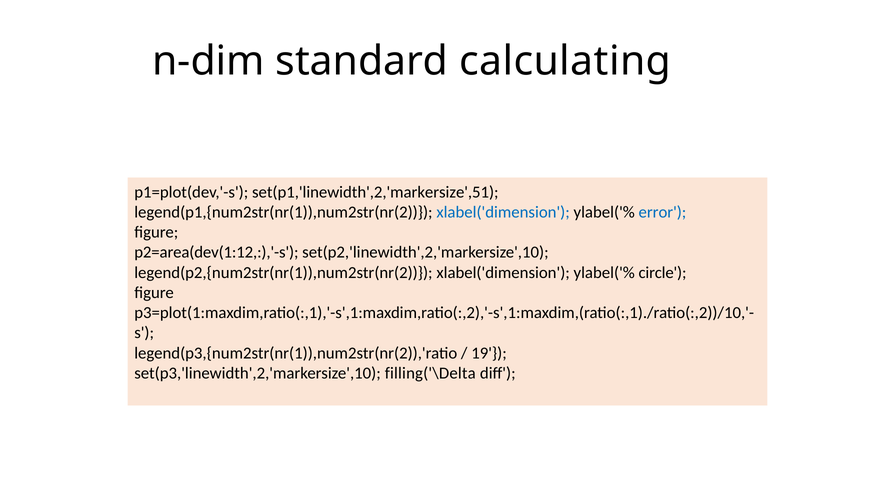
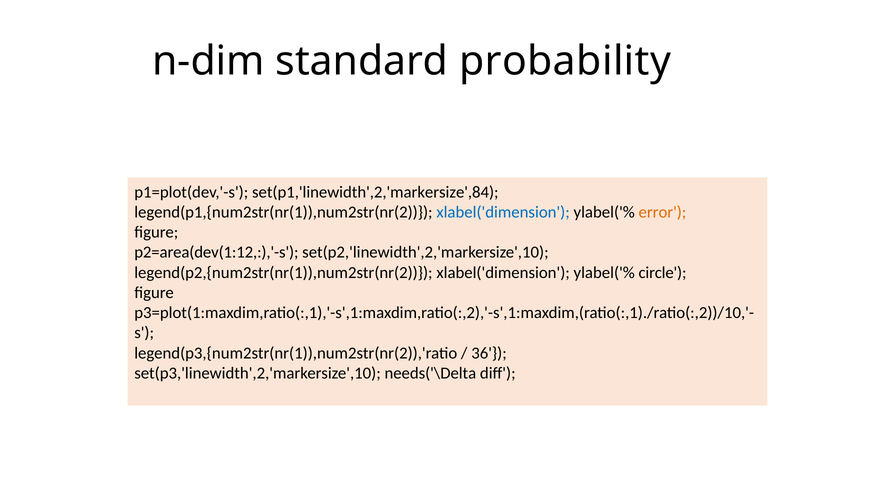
calculating: calculating -> probability
set(p1,'linewidth',2,'markersize',51: set(p1,'linewidth',2,'markersize',51 -> set(p1,'linewidth',2,'markersize',84
error colour: blue -> orange
19: 19 -> 36
filling('\Delta: filling('\Delta -> needs('\Delta
